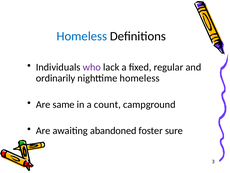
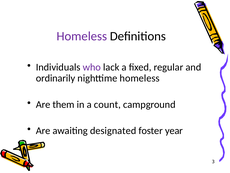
Homeless at (82, 36) colour: blue -> purple
same: same -> them
abandoned: abandoned -> designated
sure: sure -> year
